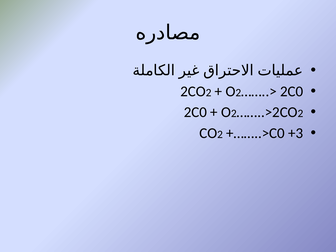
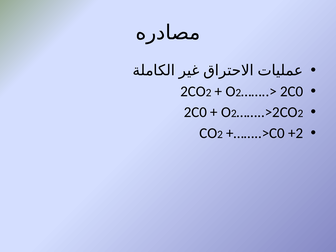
+3: +3 -> +2
